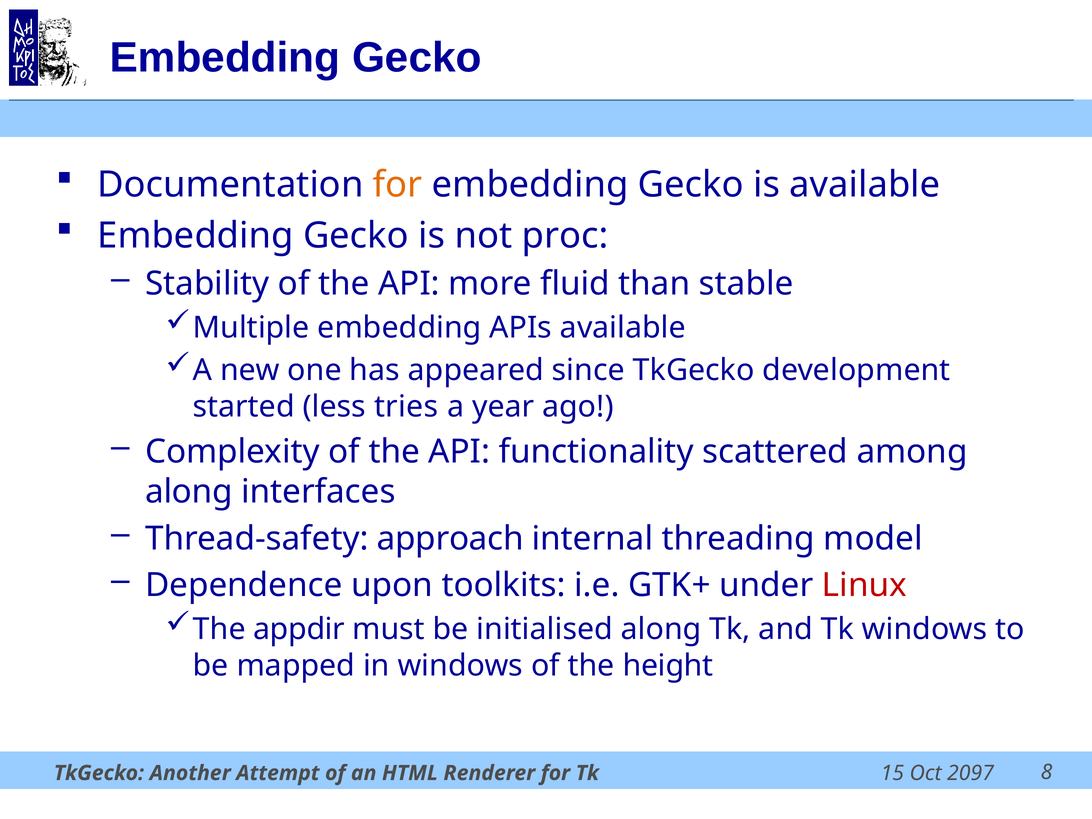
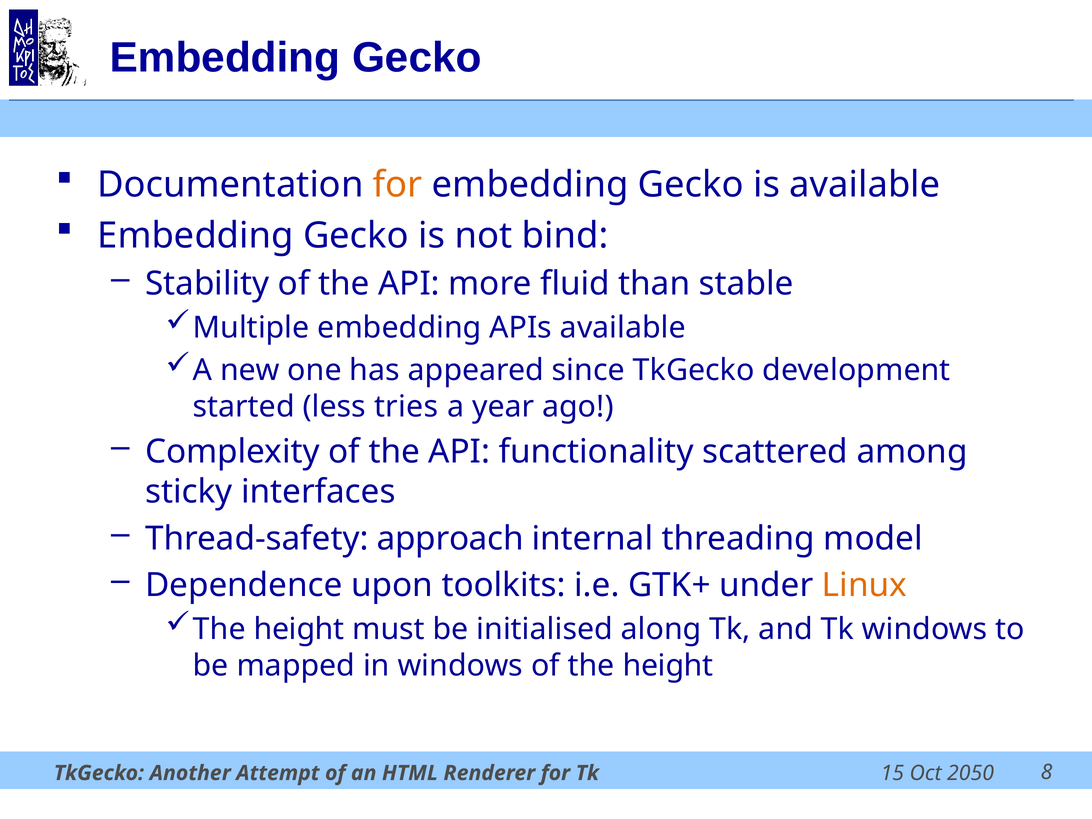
proc: proc -> bind
along at (189, 492): along -> sticky
Linux colour: red -> orange
appdir at (299, 629): appdir -> height
2097: 2097 -> 2050
